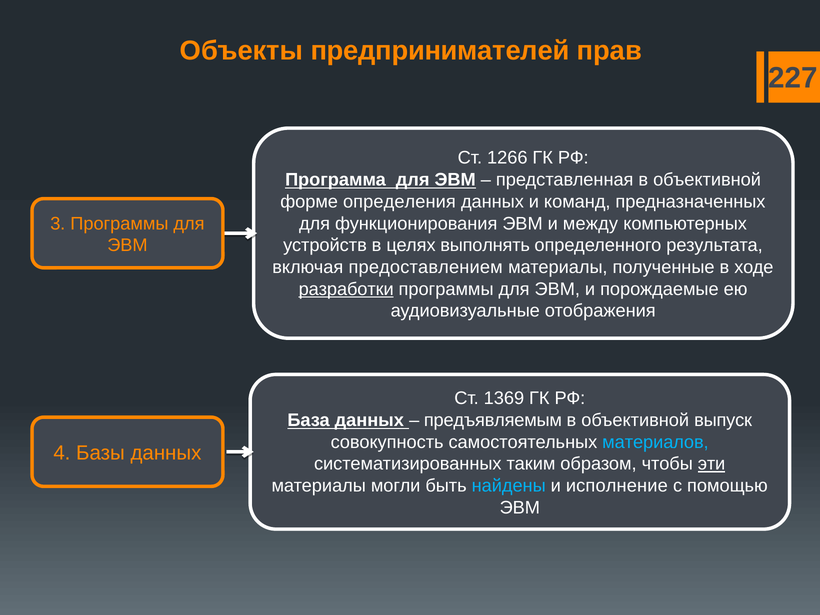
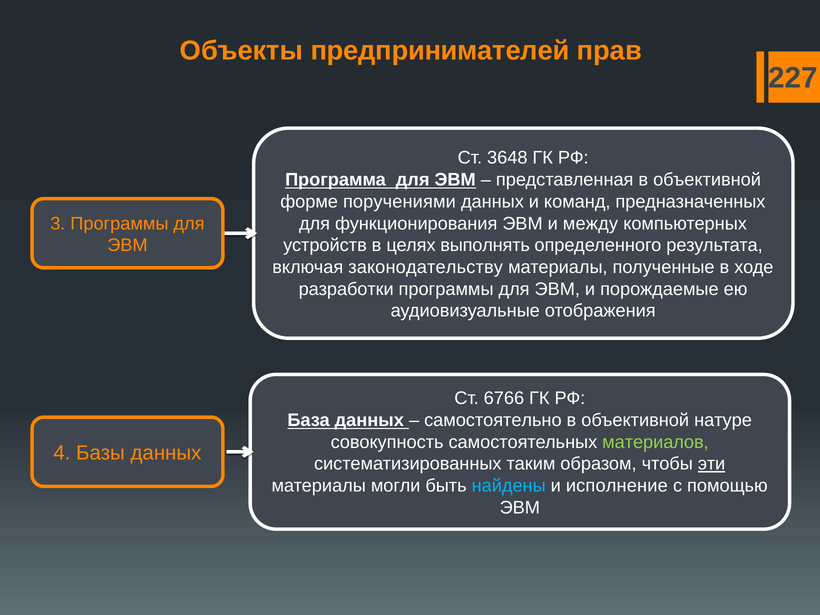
1266: 1266 -> 3648
определения: определения -> поручениями
предоставлением: предоставлением -> законодательству
разработки underline: present -> none
1369: 1369 -> 6766
предъявляемым: предъявляемым -> самостоятельно
выпуск: выпуск -> натуре
материалов colour: light blue -> light green
